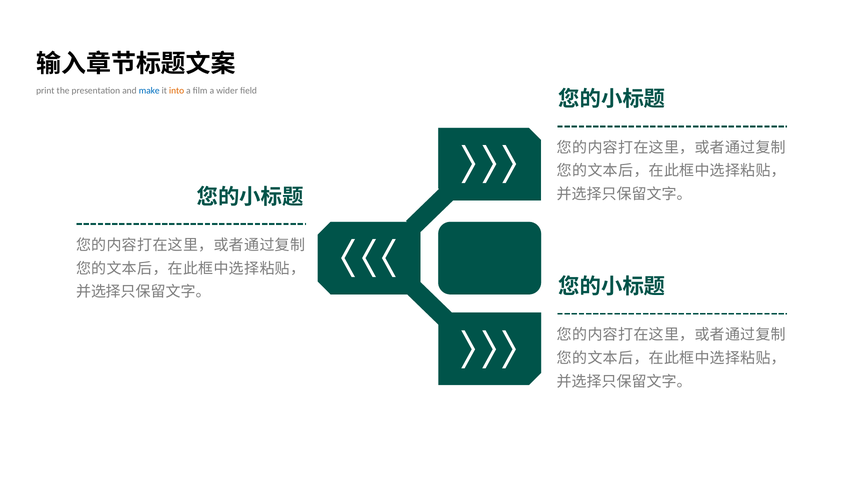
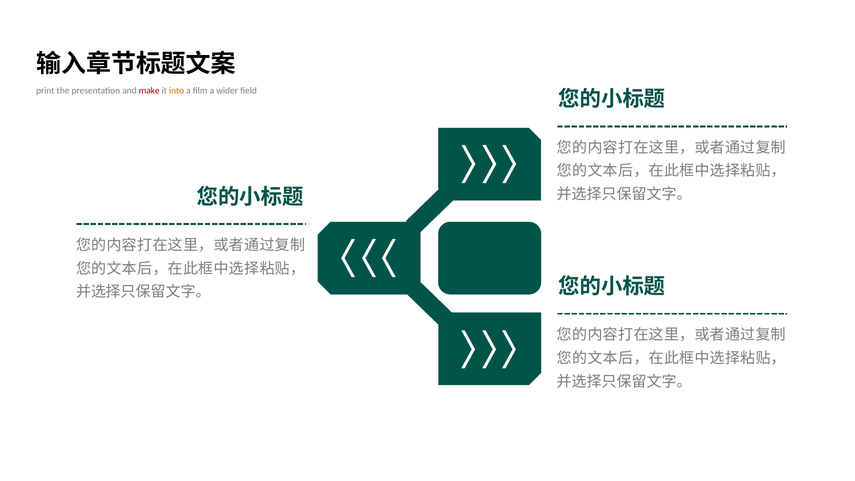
make colour: blue -> red
